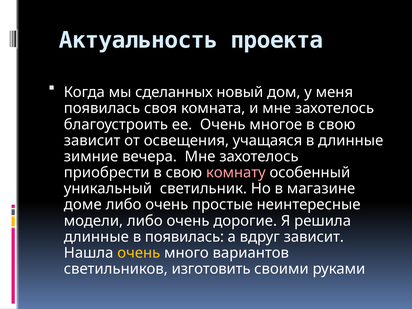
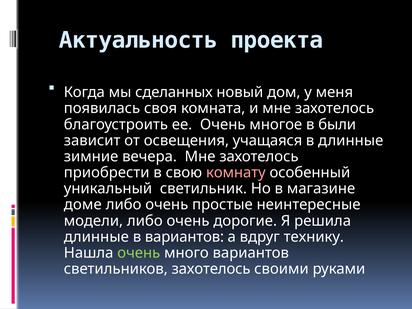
многое в свою: свою -> были
в появилась: появилась -> вариантов
вдруг зависит: зависит -> технику
очень at (139, 253) colour: yellow -> light green
светильников изготовить: изготовить -> захотелось
